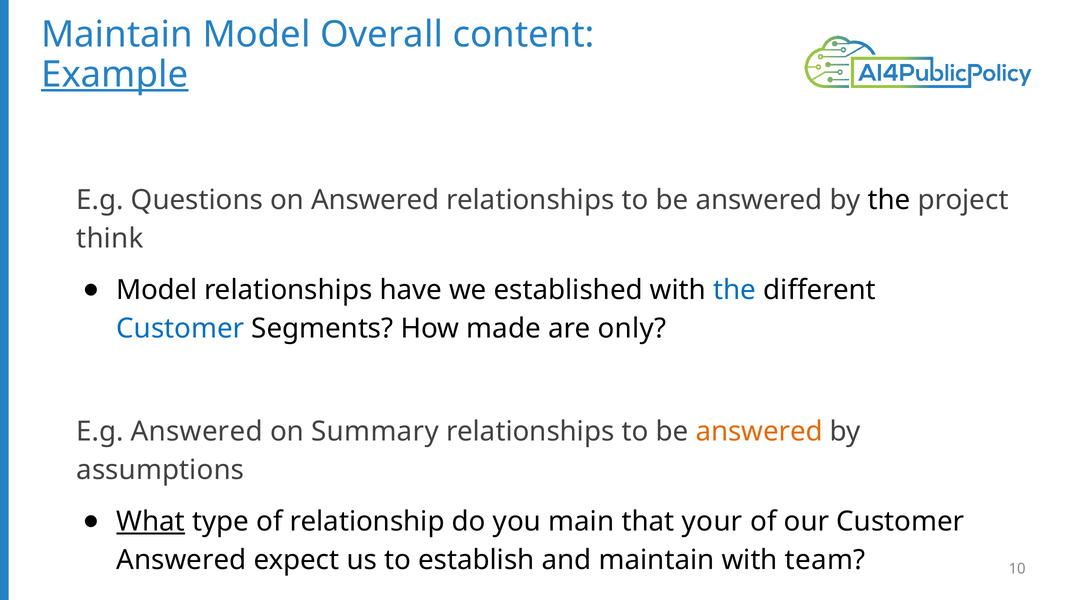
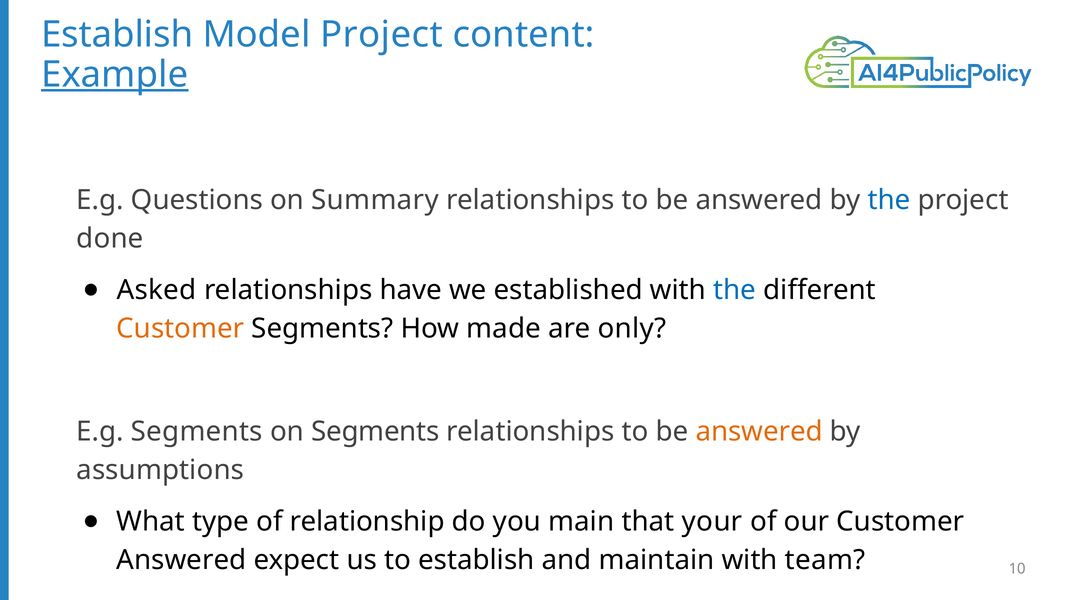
Maintain at (117, 35): Maintain -> Establish
Model Overall: Overall -> Project
on Answered: Answered -> Summary
the at (889, 200) colour: black -> blue
think: think -> done
Model at (157, 290): Model -> Asked
Customer at (180, 329) colour: blue -> orange
E.g Answered: Answered -> Segments
on Summary: Summary -> Segments
What underline: present -> none
